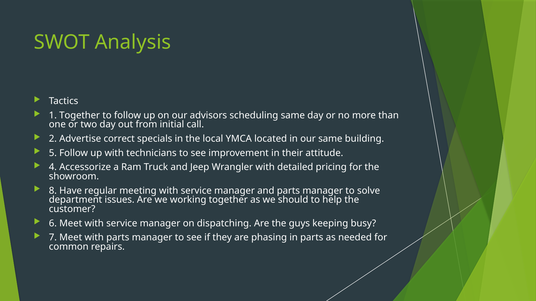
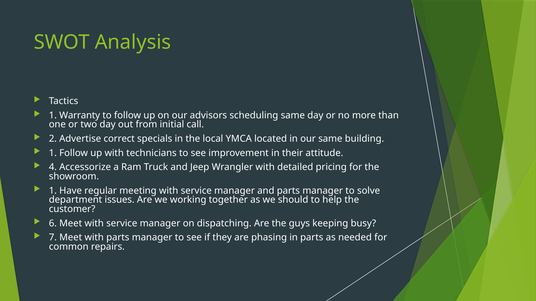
1 Together: Together -> Warranty
5 at (53, 153): 5 -> 1
8 at (53, 191): 8 -> 1
